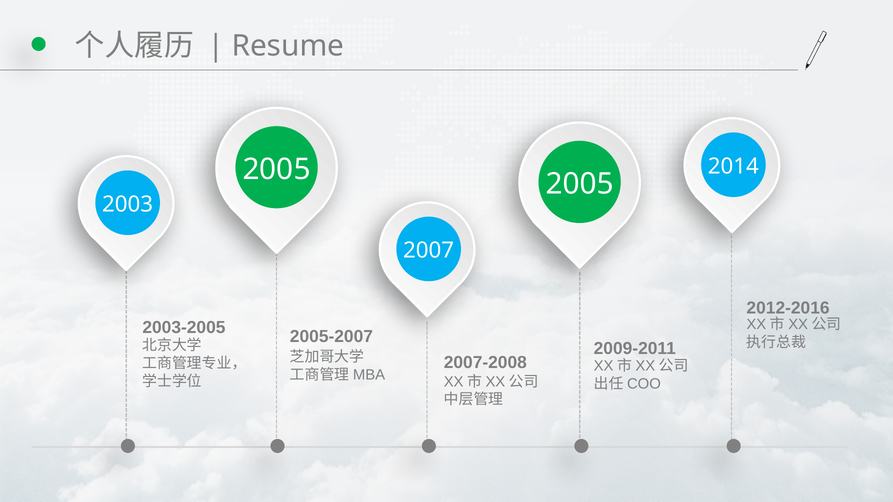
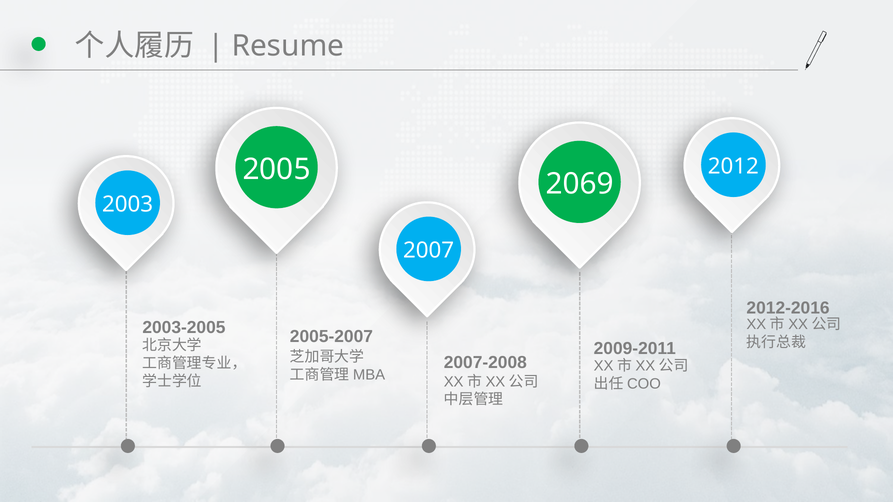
2014: 2014 -> 2012
2005 2005: 2005 -> 2069
